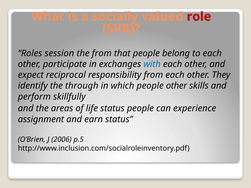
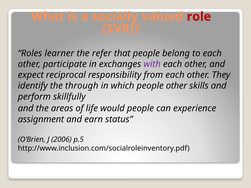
session: session -> learner
the from: from -> refer
with colour: blue -> purple
life status: status -> would
